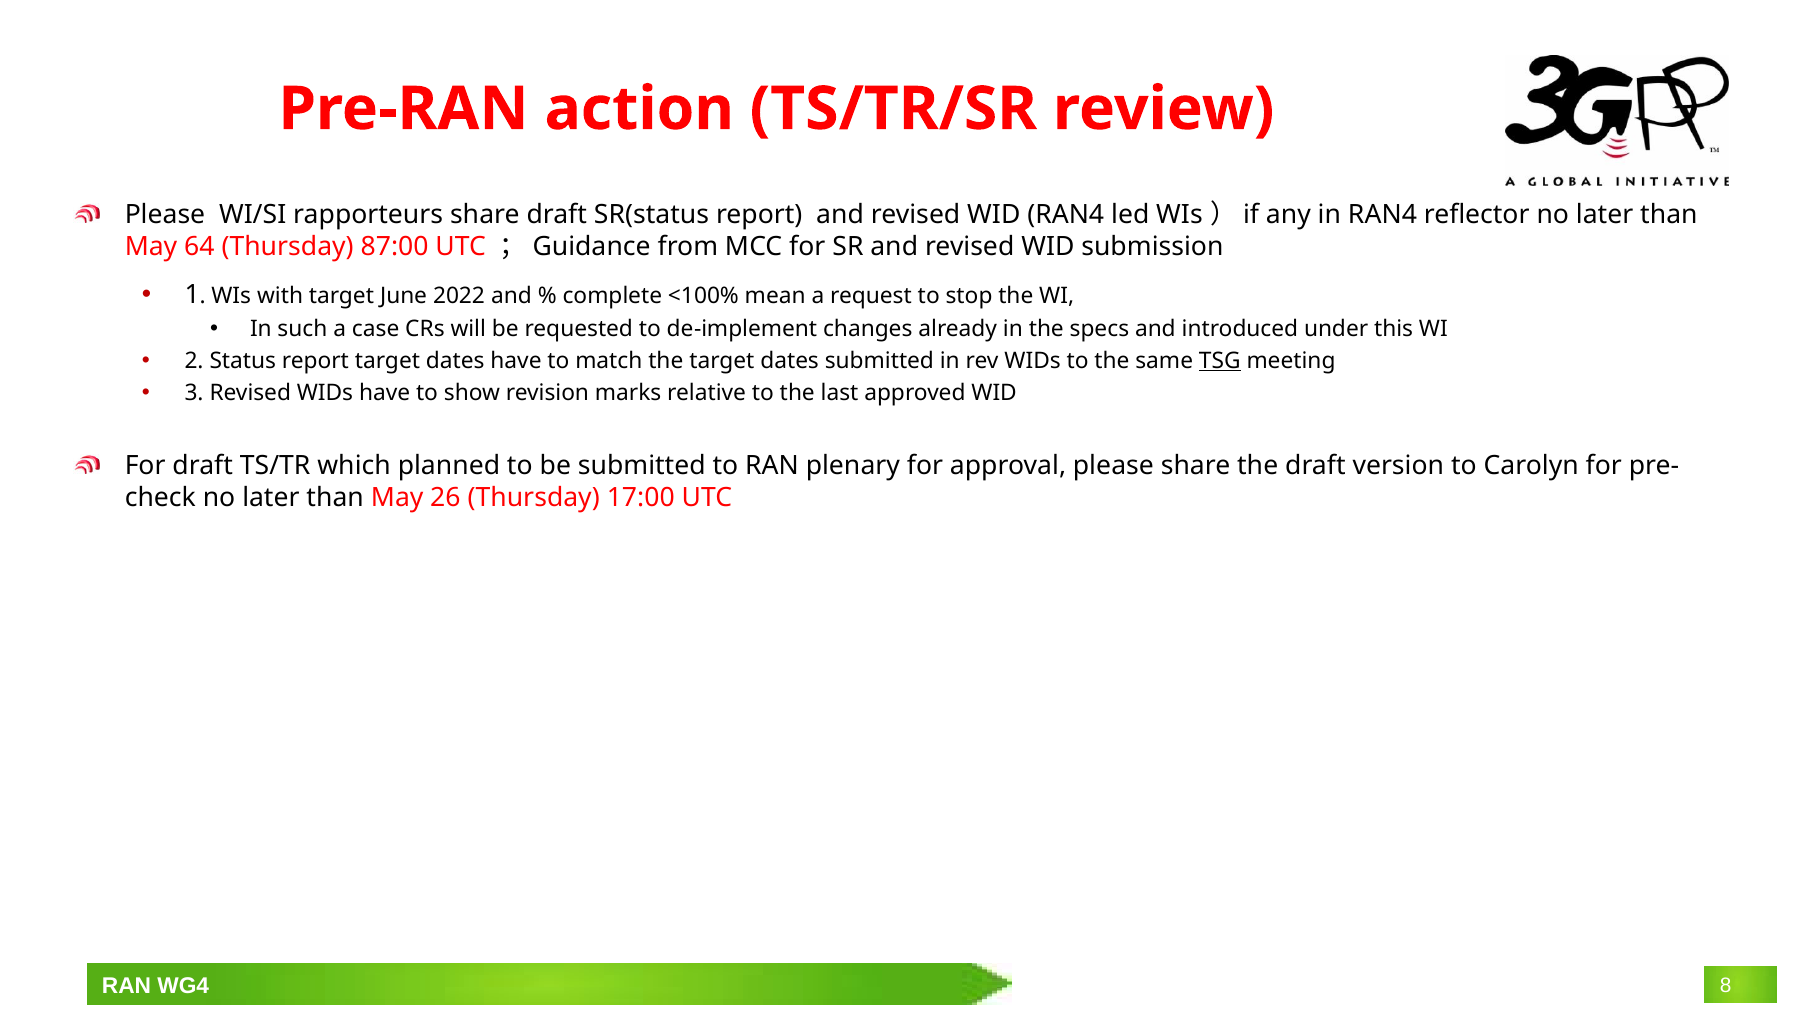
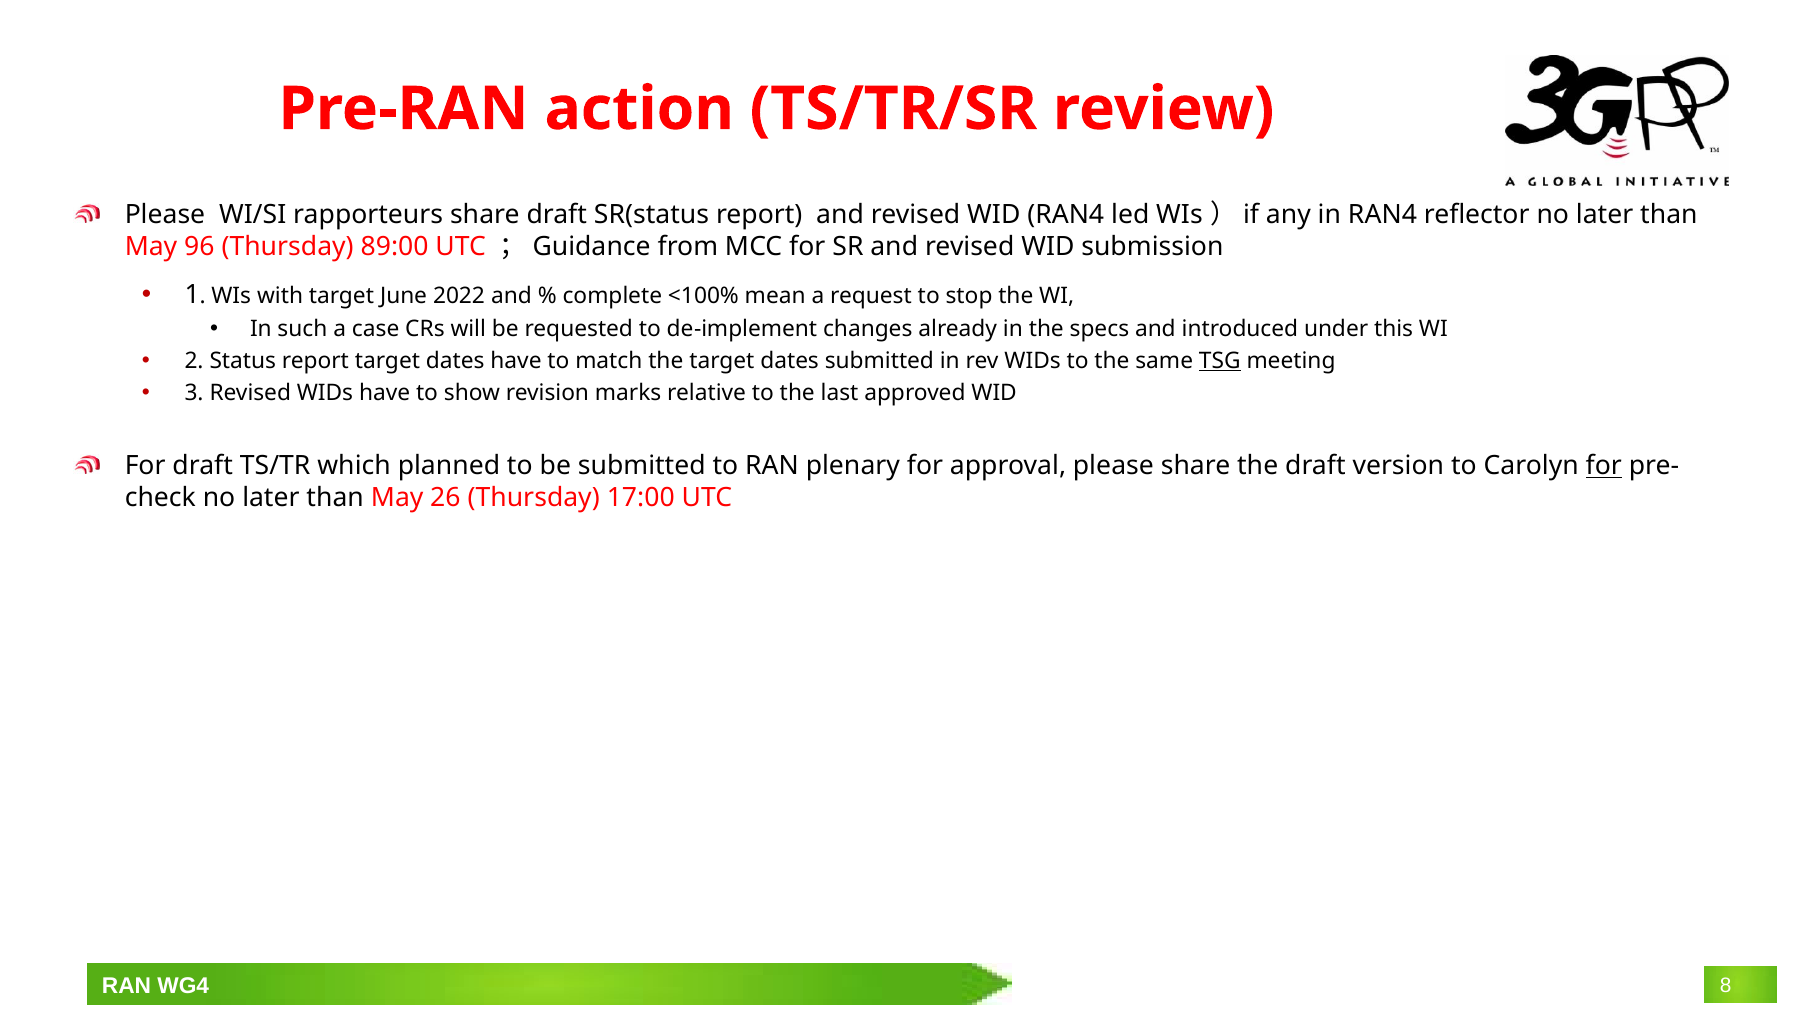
64: 64 -> 96
87:00: 87:00 -> 89:00
for at (1604, 466) underline: none -> present
